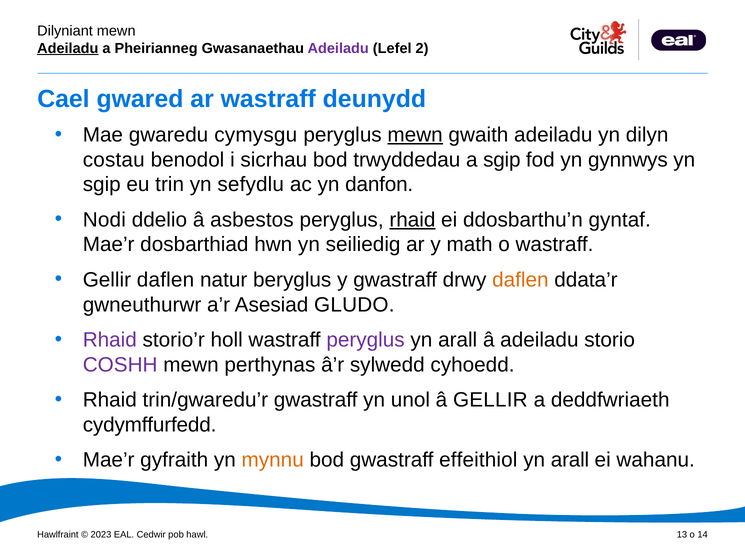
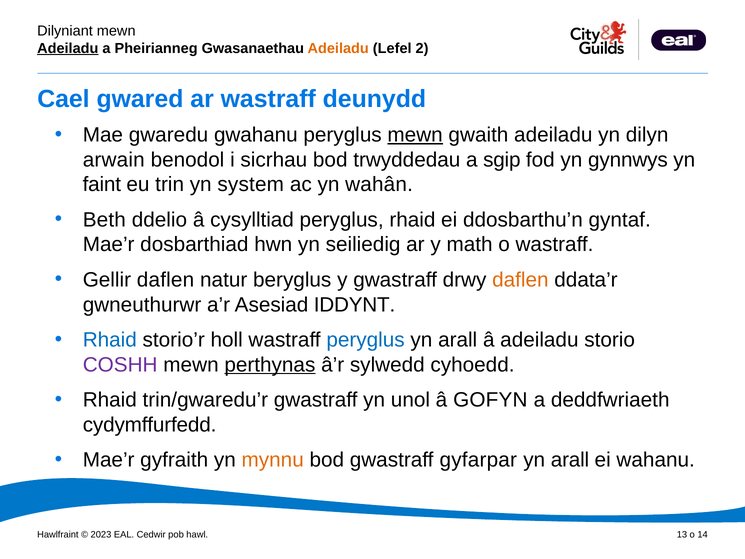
Adeiladu at (338, 48) colour: purple -> orange
cymysgu: cymysgu -> gwahanu
costau: costau -> arwain
sgip at (102, 185): sgip -> faint
sefydlu: sefydlu -> system
danfon: danfon -> wahân
Nodi: Nodi -> Beth
asbestos: asbestos -> cysylltiad
rhaid at (412, 220) underline: present -> none
GLUDO: GLUDO -> IDDYNT
Rhaid at (110, 340) colour: purple -> blue
peryglus at (366, 340) colour: purple -> blue
perthynas underline: none -> present
â GELLIR: GELLIR -> GOFYN
effeithiol: effeithiol -> gyfarpar
